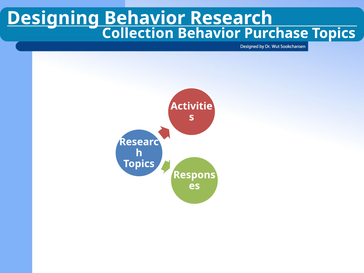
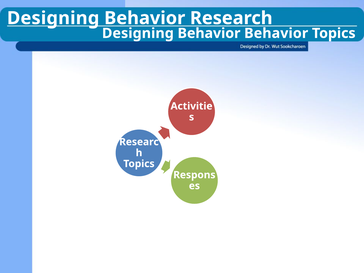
Collection at (138, 33): Collection -> Designing
Behavior Purchase: Purchase -> Behavior
